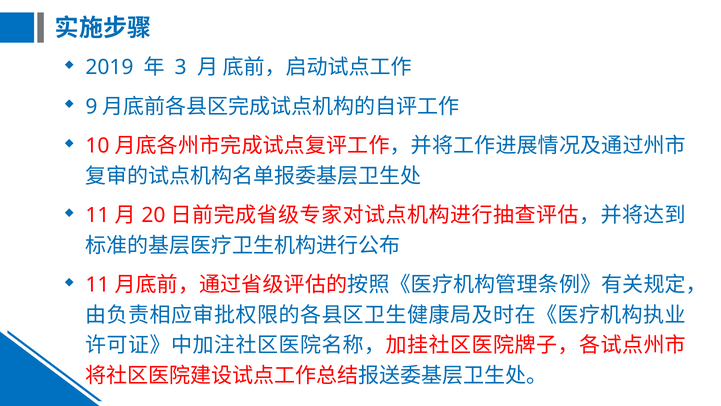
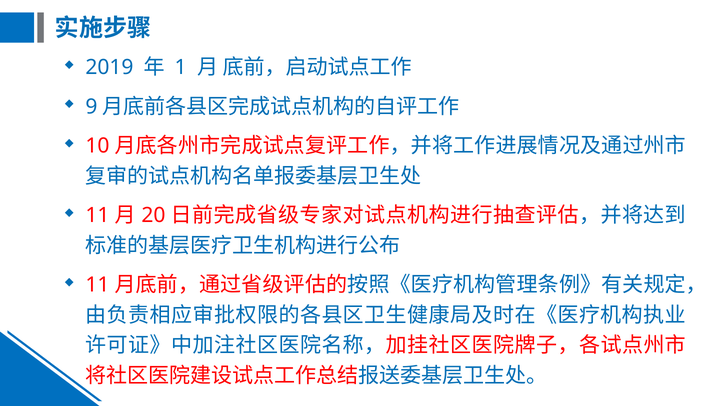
3: 3 -> 1
